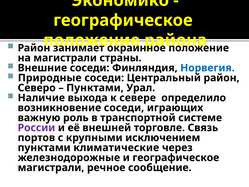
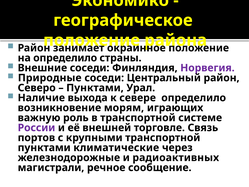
на магистрали: магистрали -> определило
Норвегия colour: blue -> purple
возникновение соседи: соседи -> морям
крупными исключением: исключением -> транспортной
и географическое: географическое -> радиоактивных
